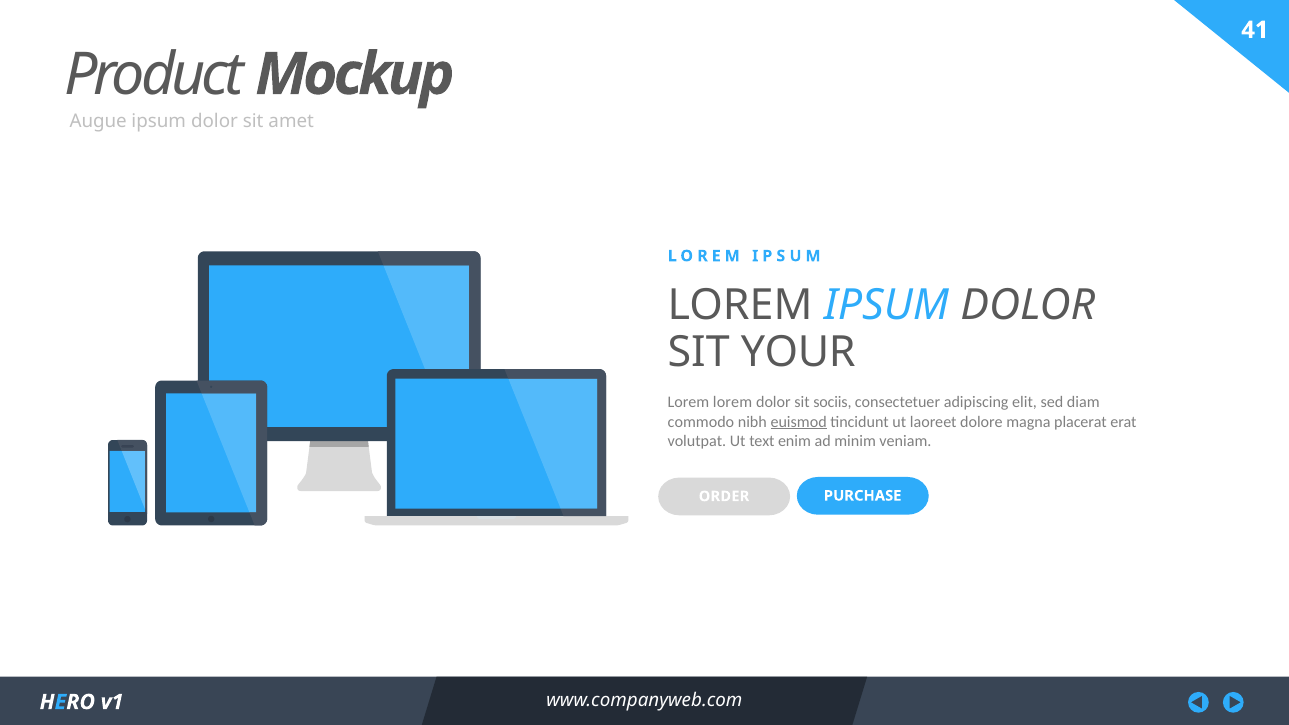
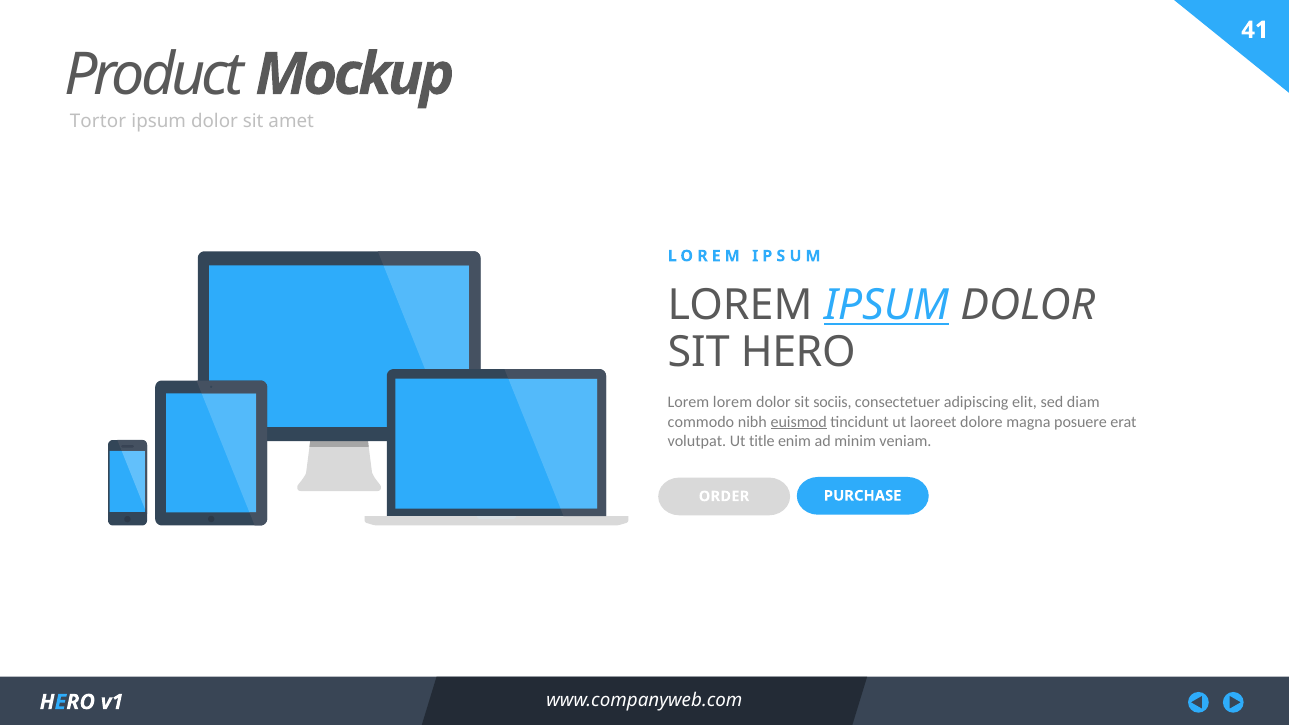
Augue: Augue -> Tortor
IPSUM at (886, 305) underline: none -> present
SIT YOUR: YOUR -> HERO
placerat: placerat -> posuere
text: text -> title
